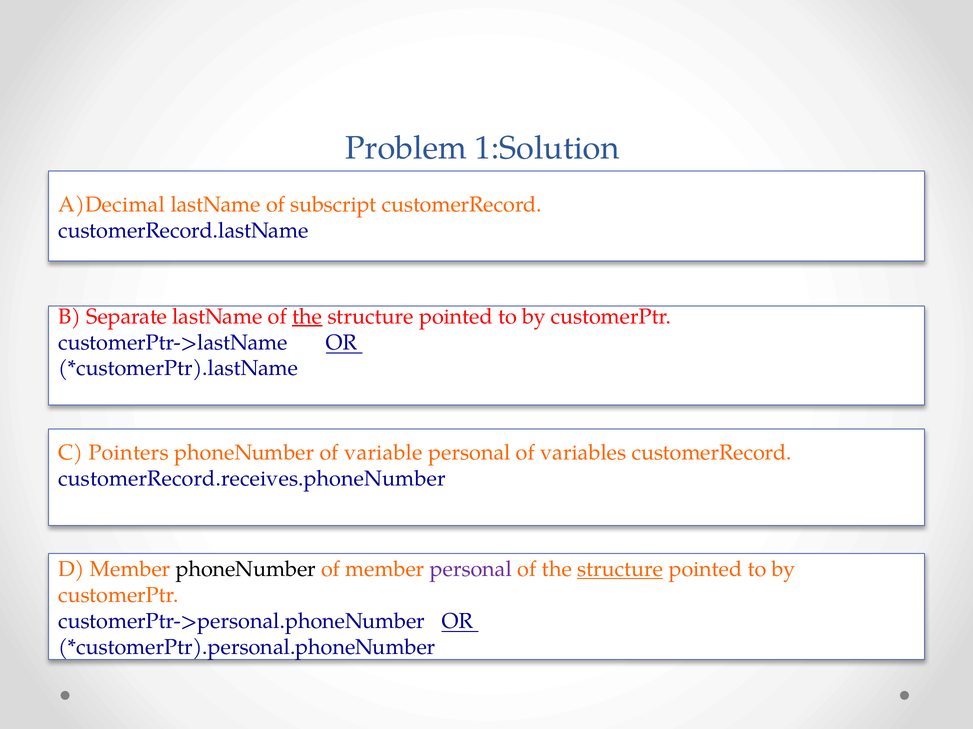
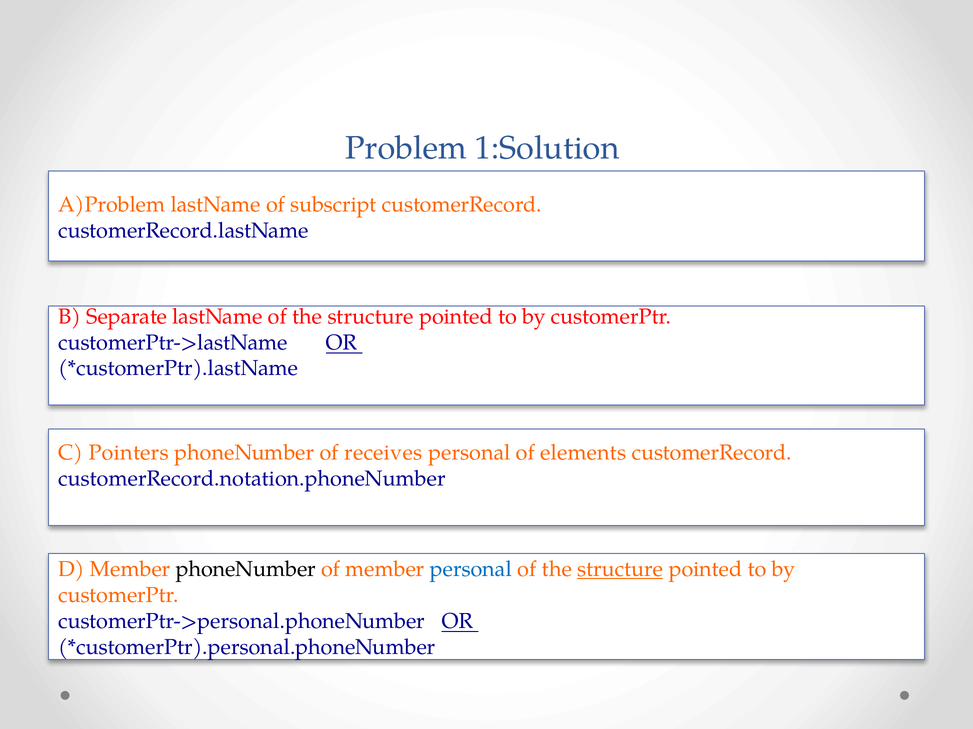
A)Decimal: A)Decimal -> A)Problem
the at (307, 317) underline: present -> none
variable: variable -> receives
variables: variables -> elements
customerRecord.receives.phoneNumber: customerRecord.receives.phoneNumber -> customerRecord.notation.phoneNumber
personal at (471, 570) colour: purple -> blue
